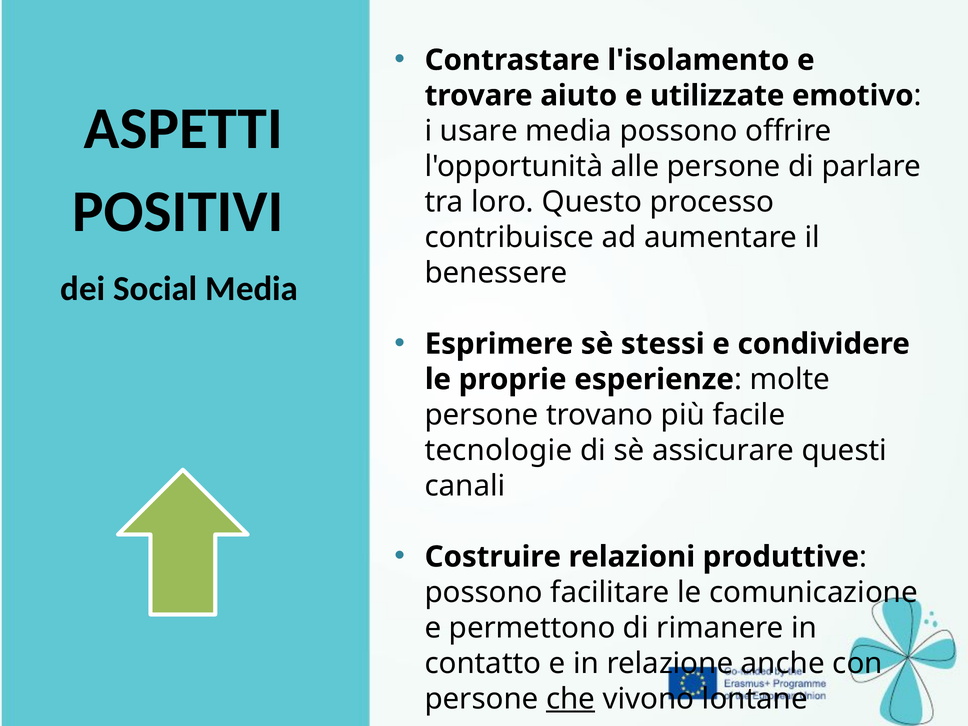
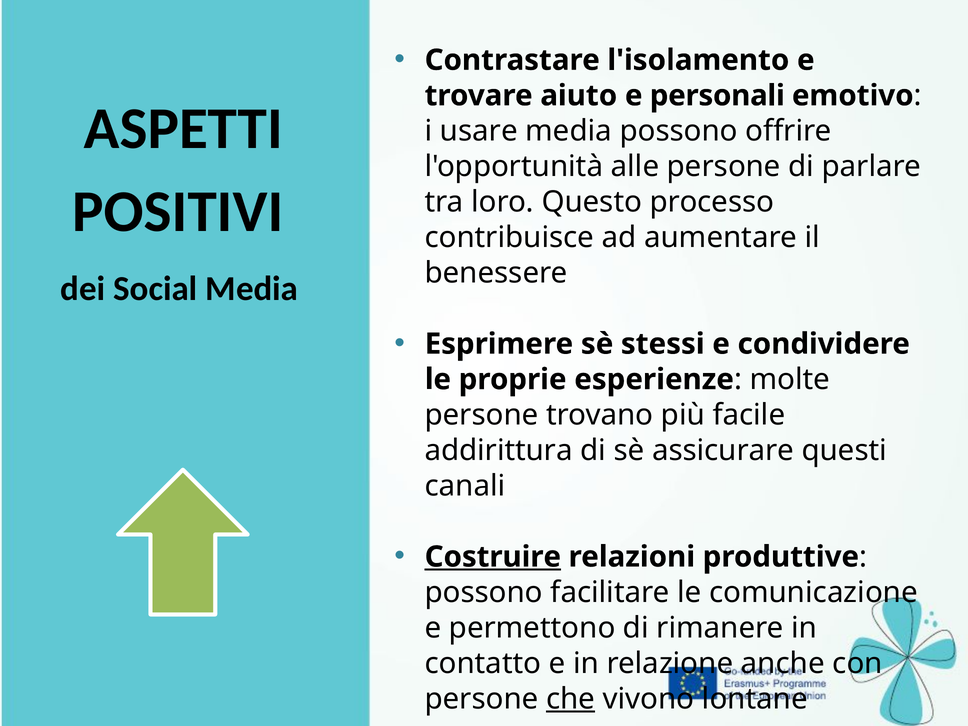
utilizzate: utilizzate -> personali
tecnologie: tecnologie -> addirittura
Costruire underline: none -> present
